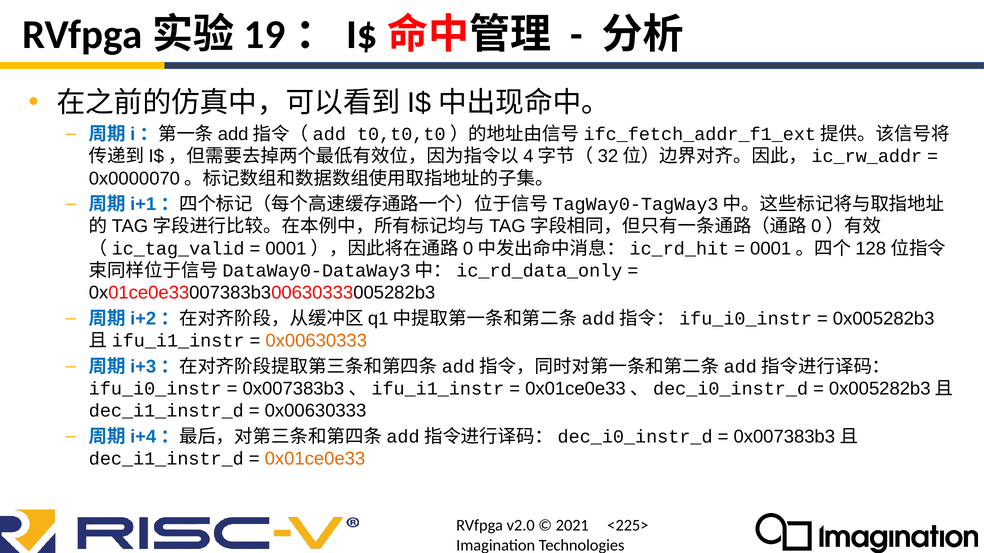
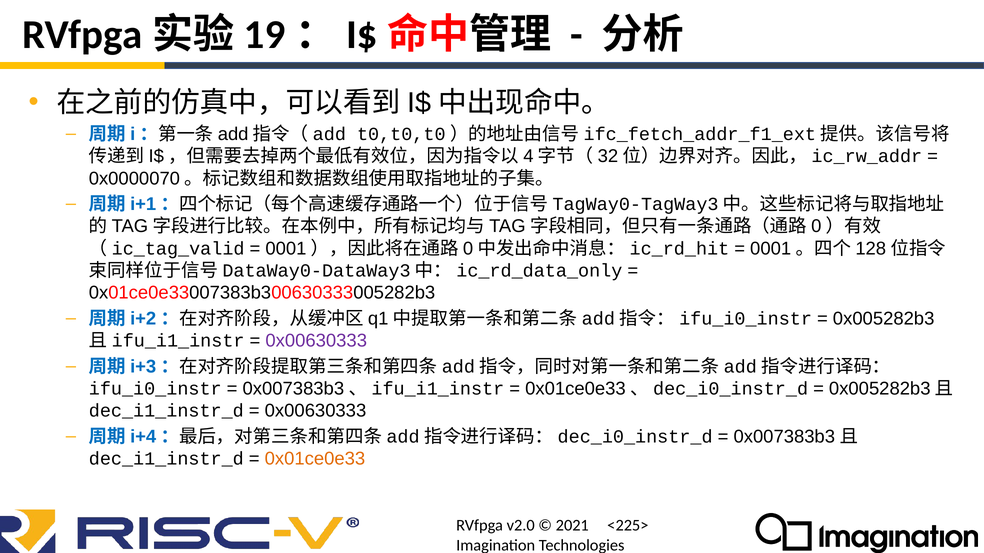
0x00630333 at (316, 341) colour: orange -> purple
